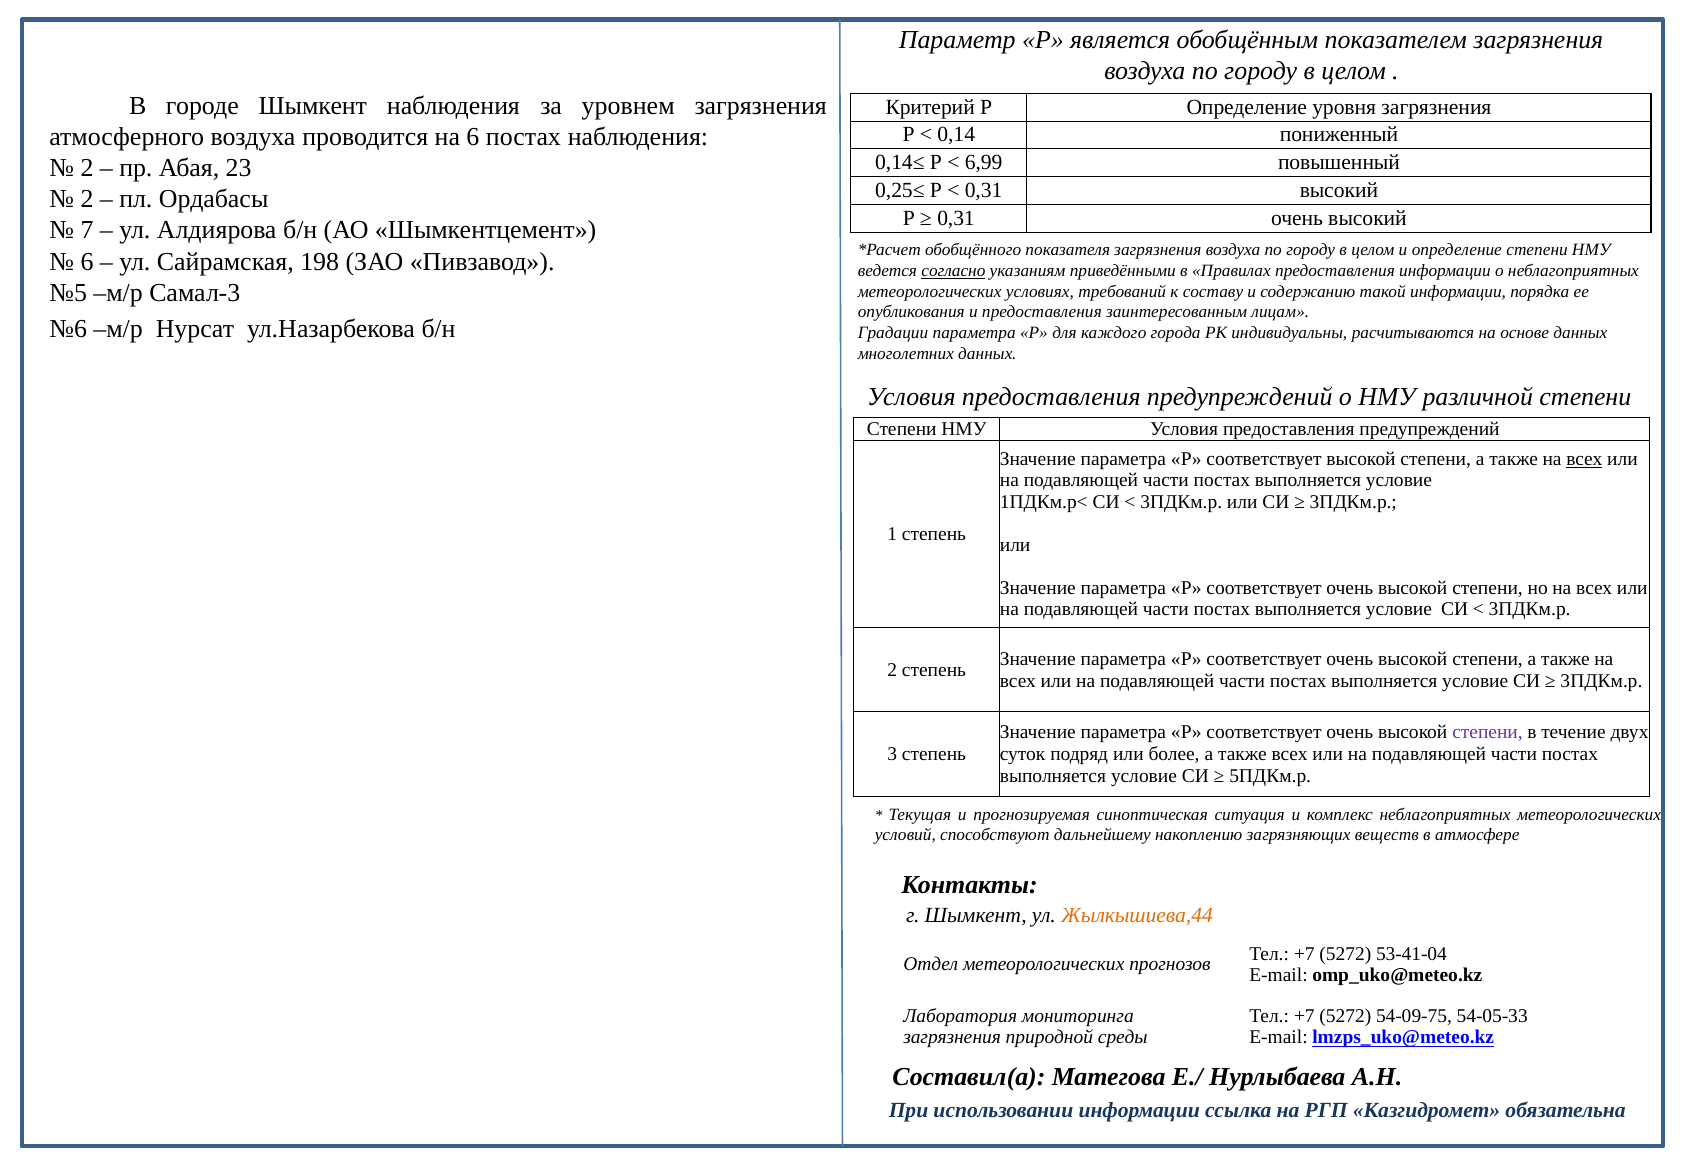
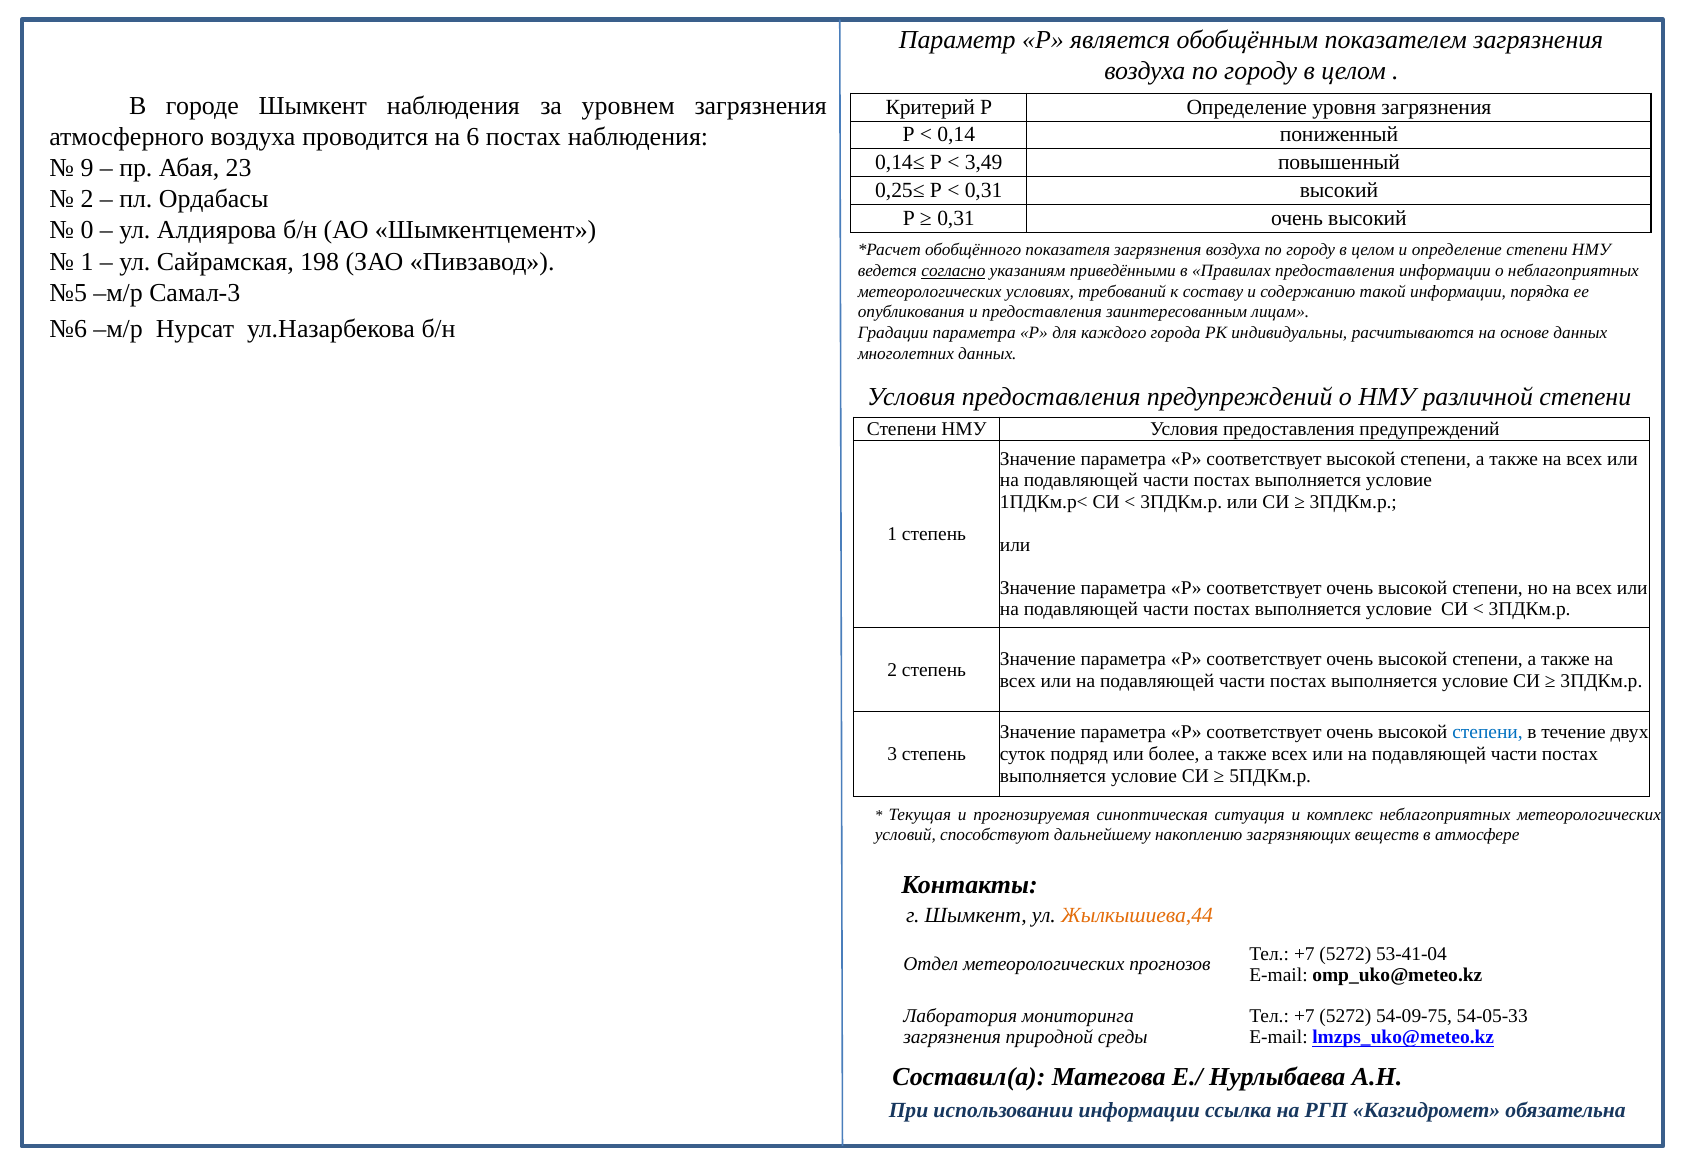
6,99: 6,99 -> 3,49
2 at (87, 168): 2 -> 9
7: 7 -> 0
6 at (87, 262): 6 -> 1
всех at (1584, 459) underline: present -> none
степени at (1488, 733) colour: purple -> blue
